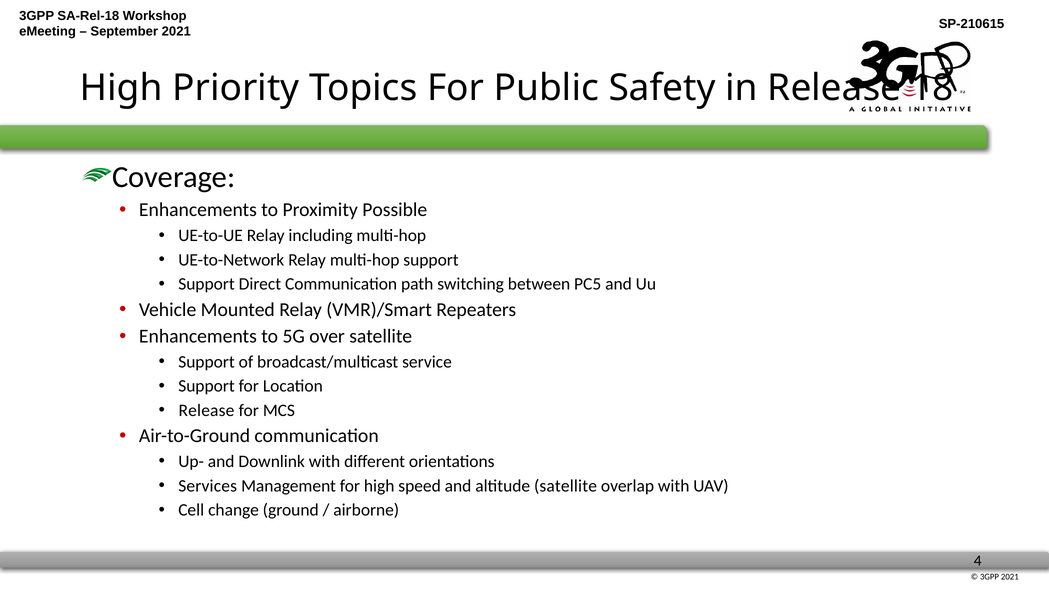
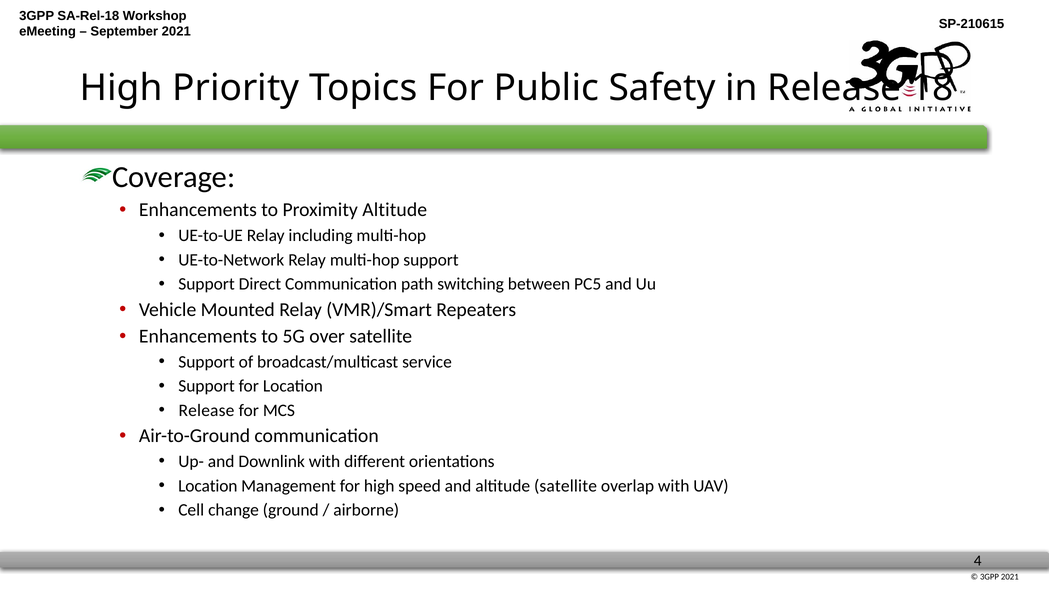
Proximity Possible: Possible -> Altitude
Services at (208, 486): Services -> Location
